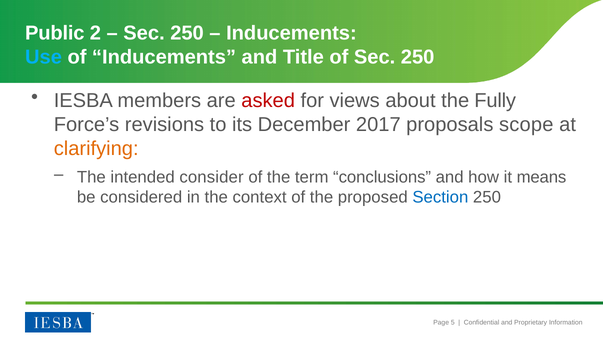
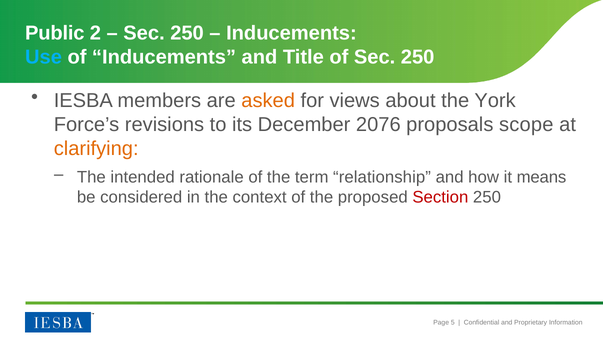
asked colour: red -> orange
Fully: Fully -> York
2017: 2017 -> 2076
consider: consider -> rationale
conclusions: conclusions -> relationship
Section colour: blue -> red
